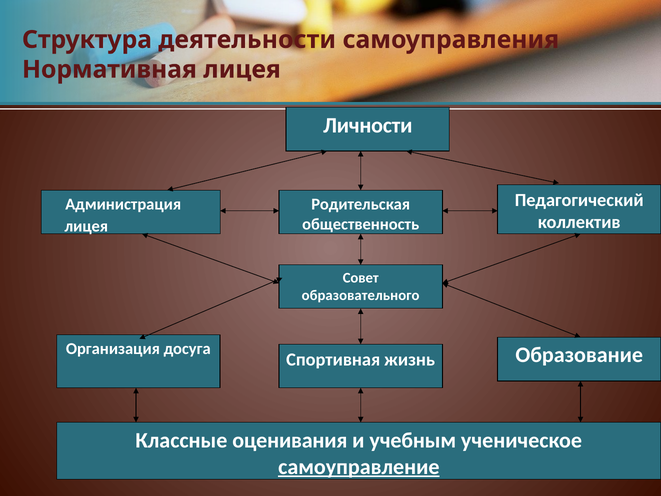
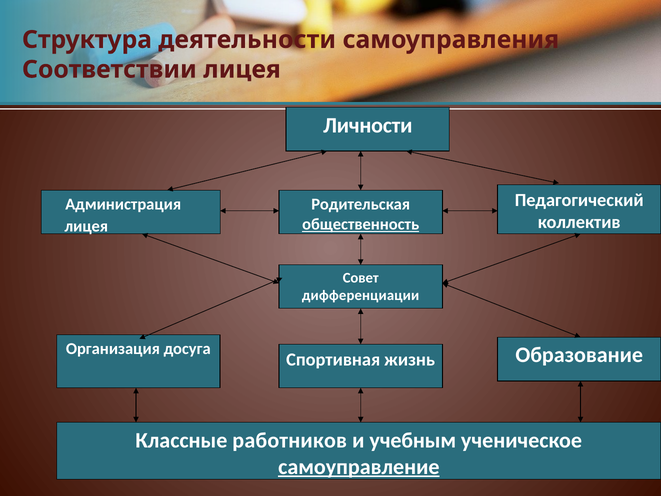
Нормативная: Нормативная -> Соответствии
общественность underline: none -> present
образовательного: образовательного -> дифференциации
оценивания: оценивания -> работников
